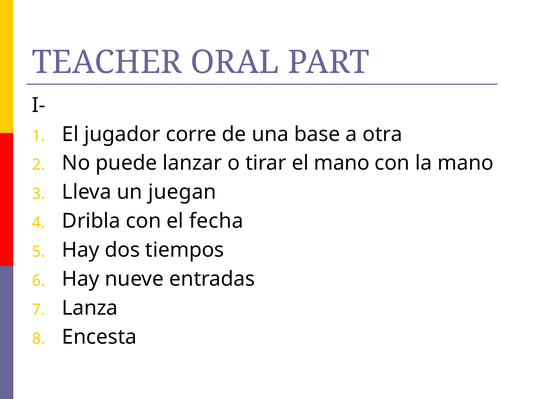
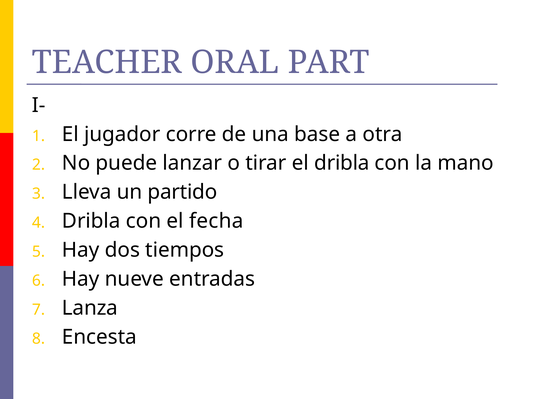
el mano: mano -> dribla
juegan: juegan -> partido
